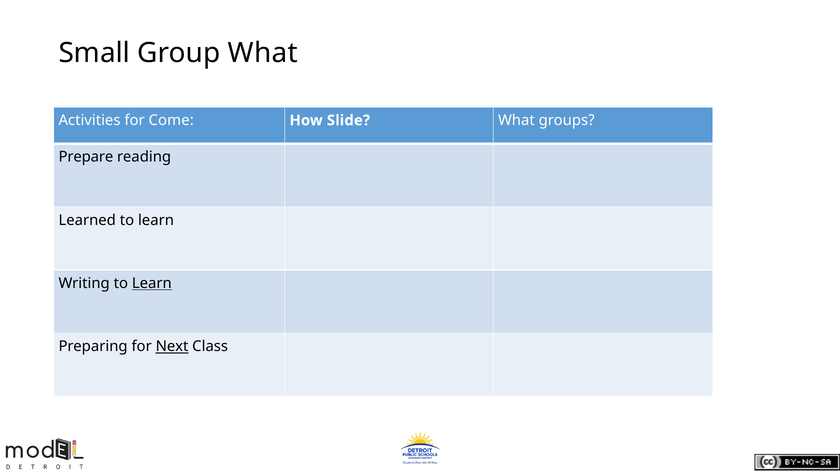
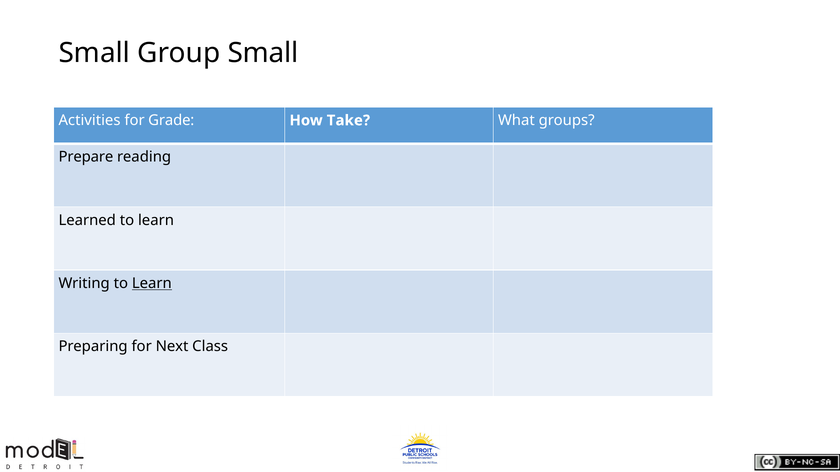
Group What: What -> Small
Come: Come -> Grade
Slide: Slide -> Take
Next underline: present -> none
